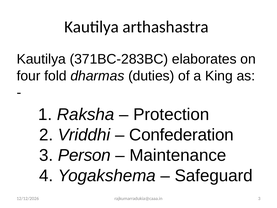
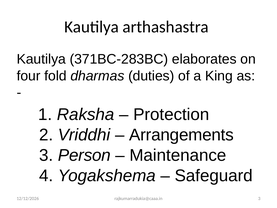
Confederation: Confederation -> Arrangements
